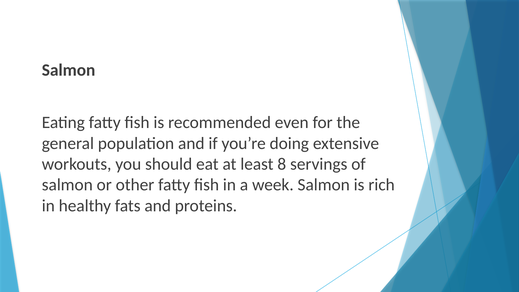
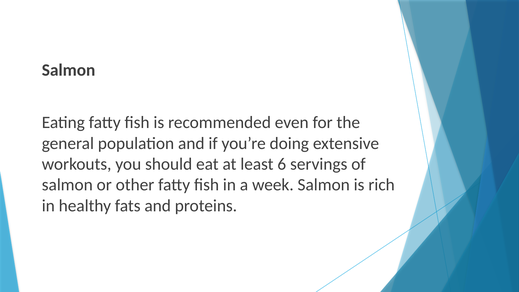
8: 8 -> 6
